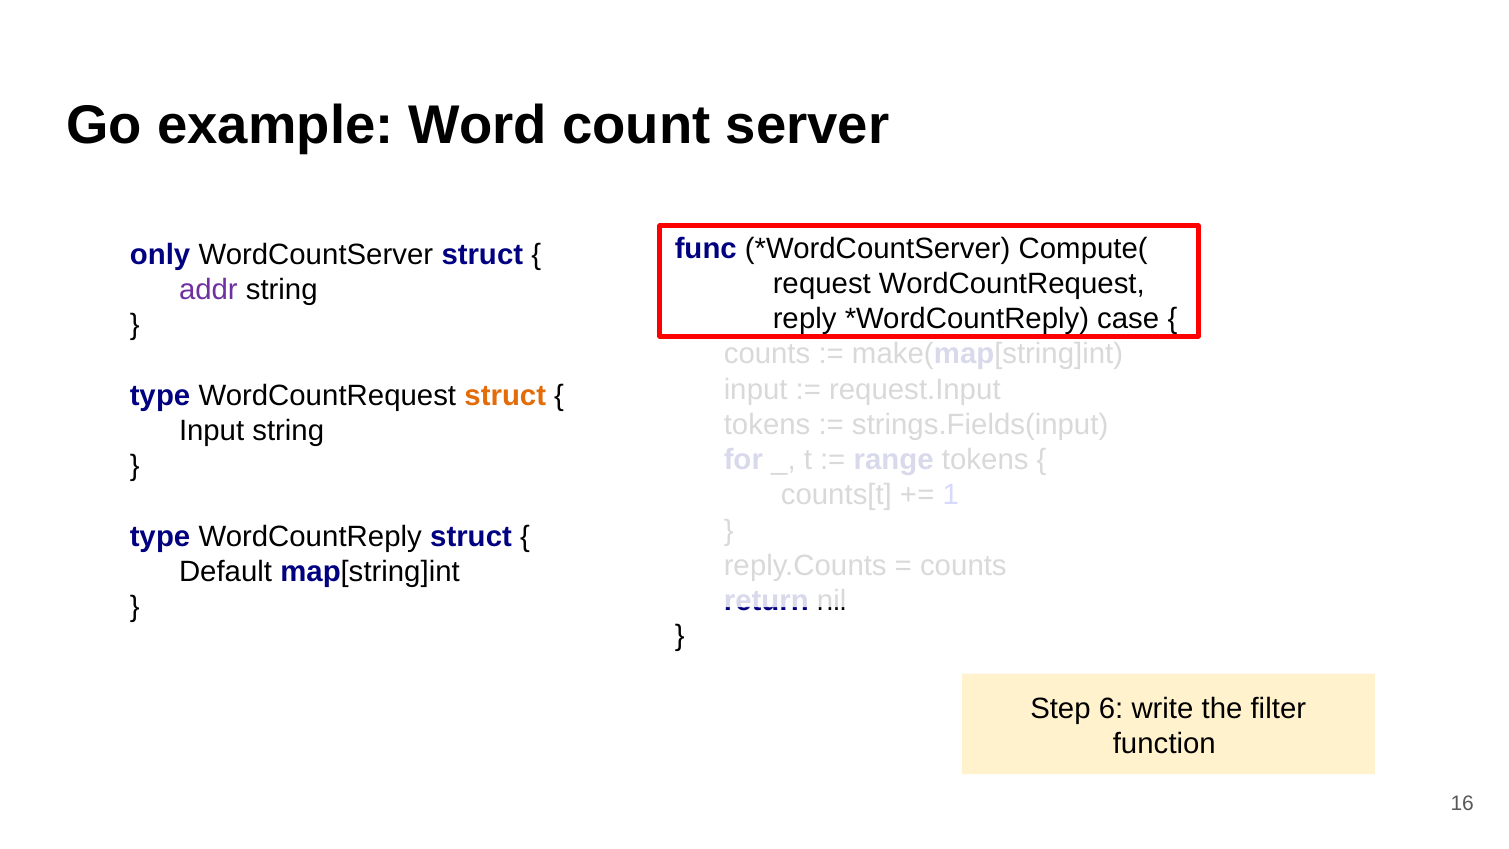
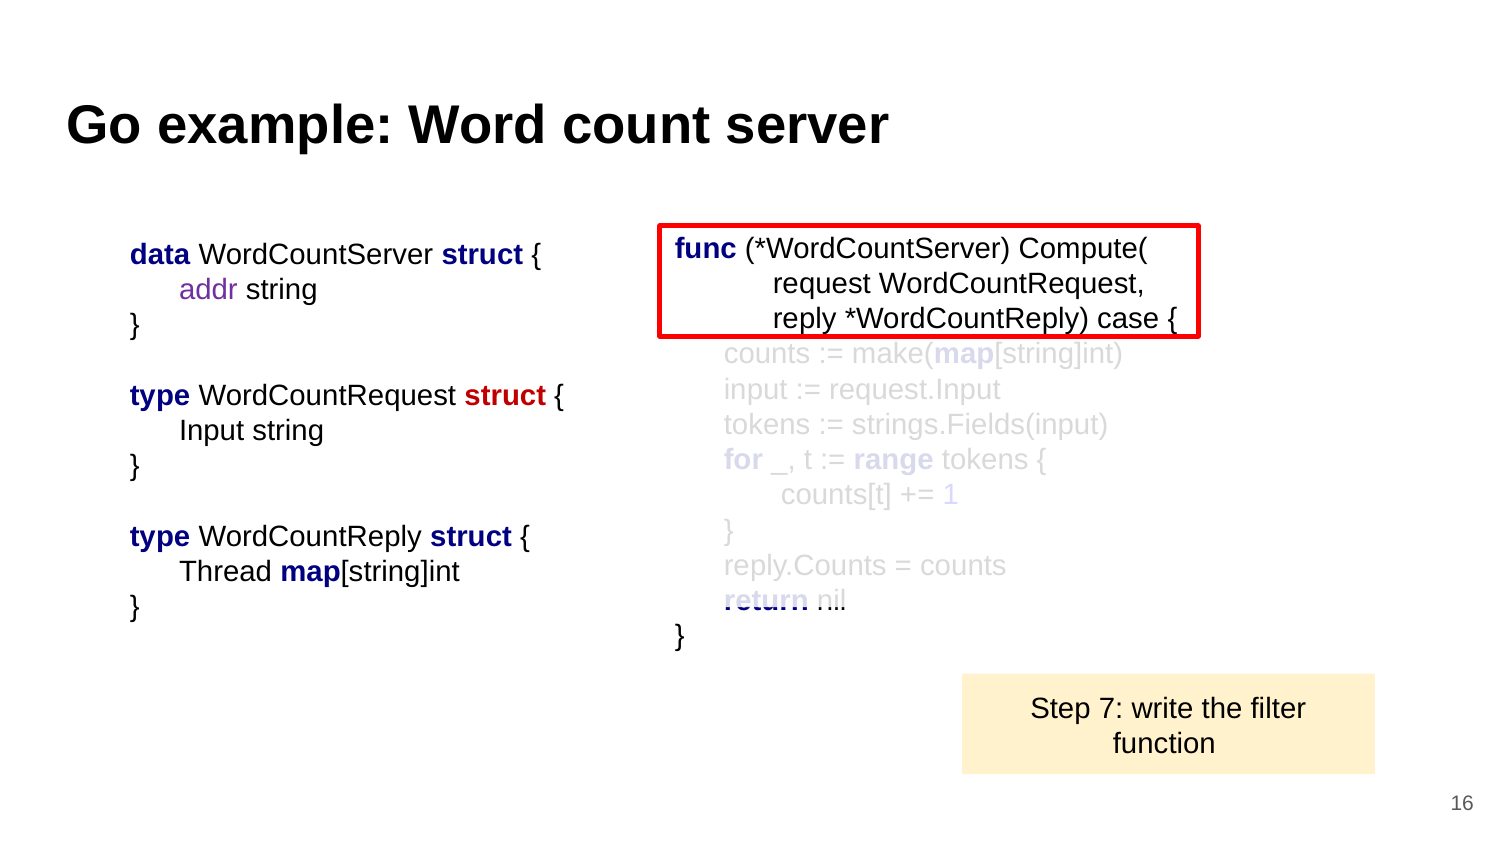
only: only -> data
struct at (505, 396) colour: orange -> red
Default: Default -> Thread
6: 6 -> 7
